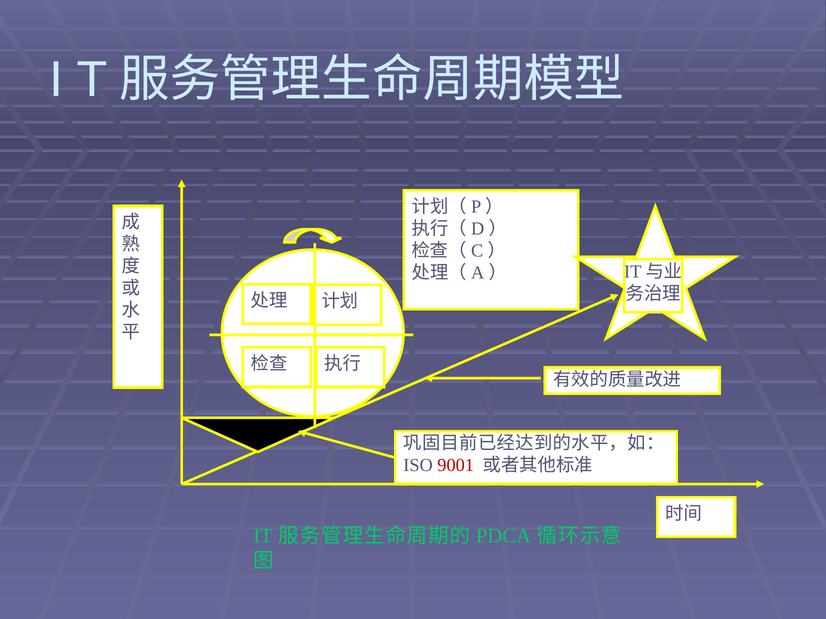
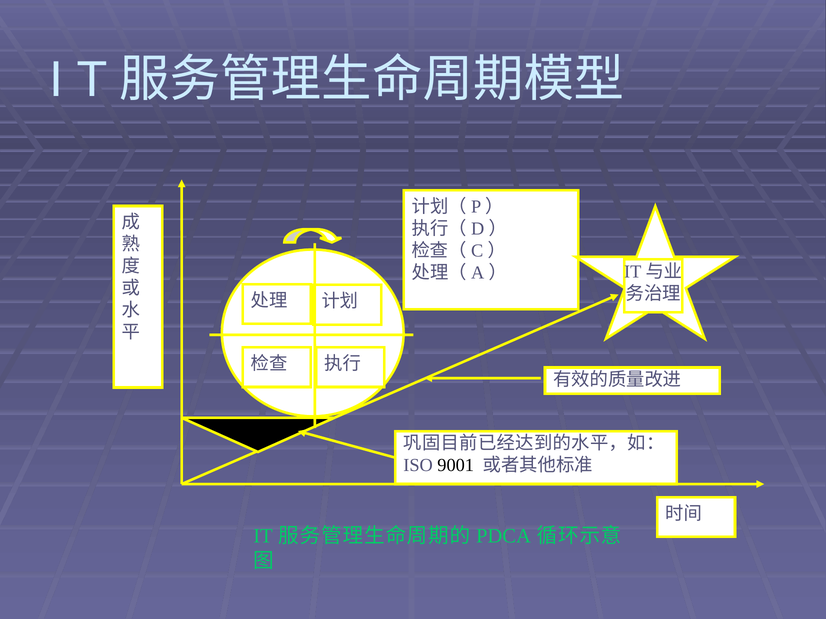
9001 colour: red -> black
